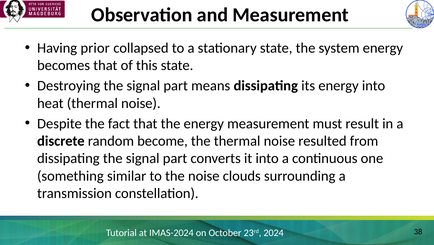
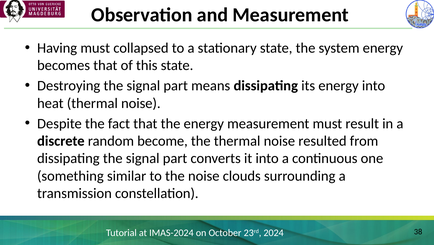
Having prior: prior -> must
